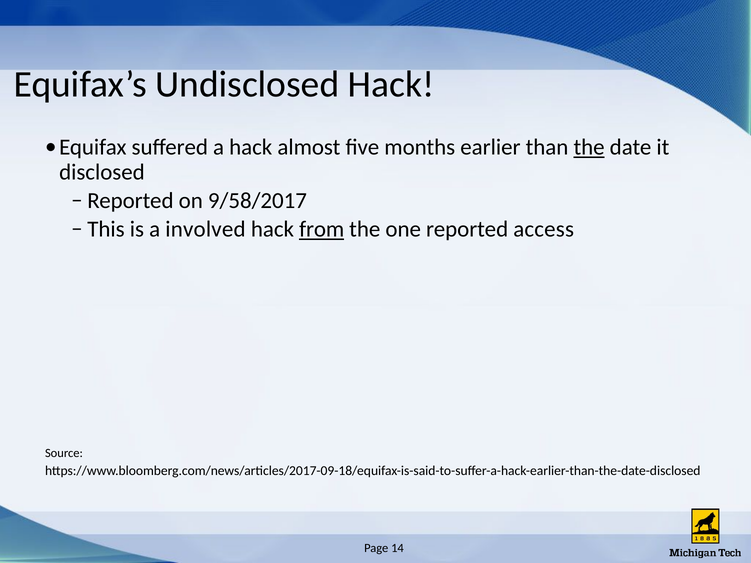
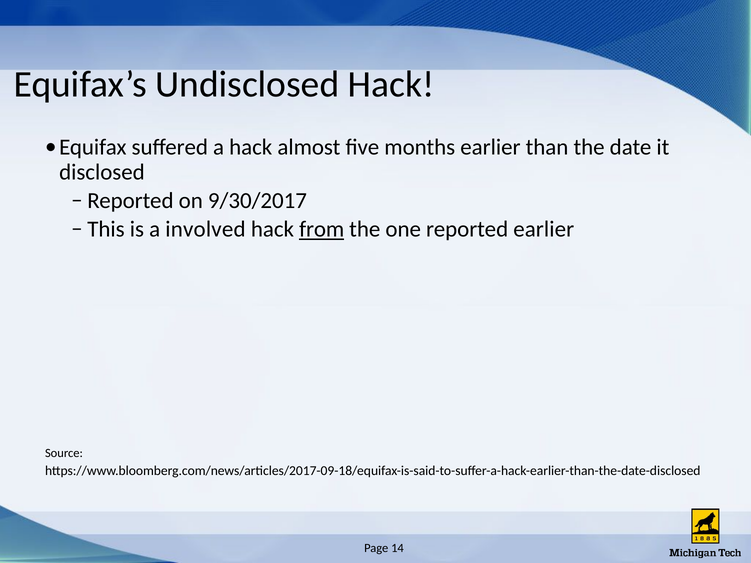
the at (589, 147) underline: present -> none
9/58/2017: 9/58/2017 -> 9/30/2017
reported access: access -> earlier
